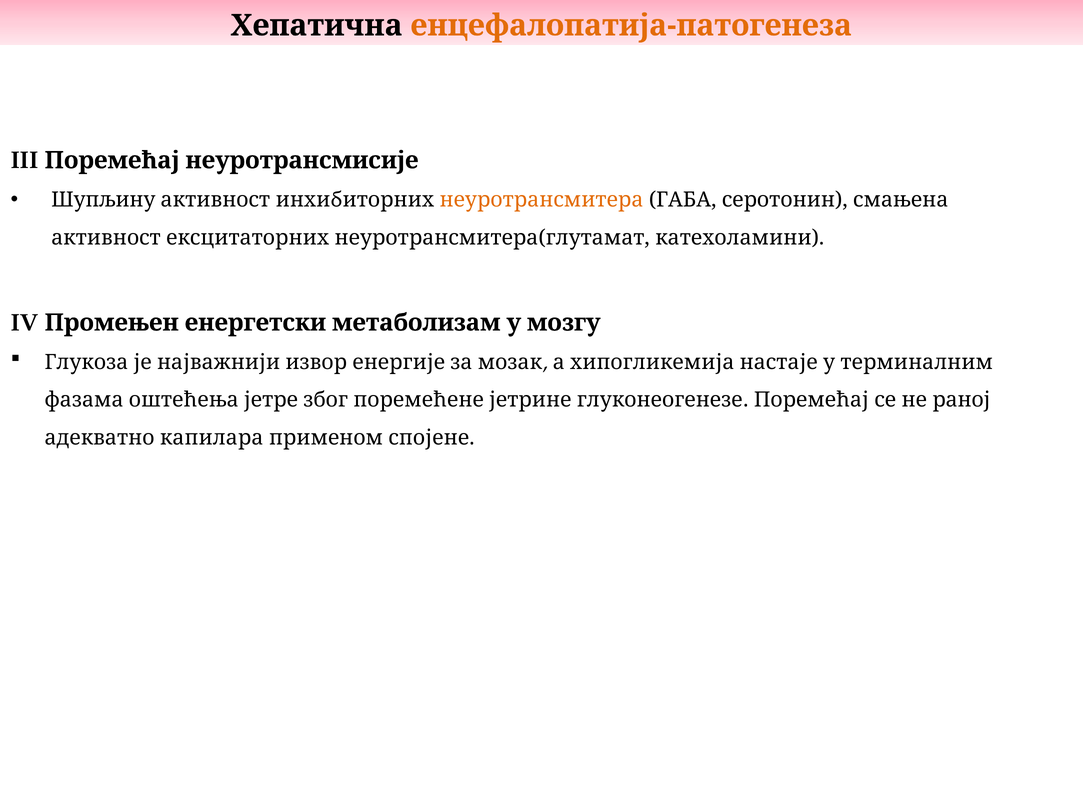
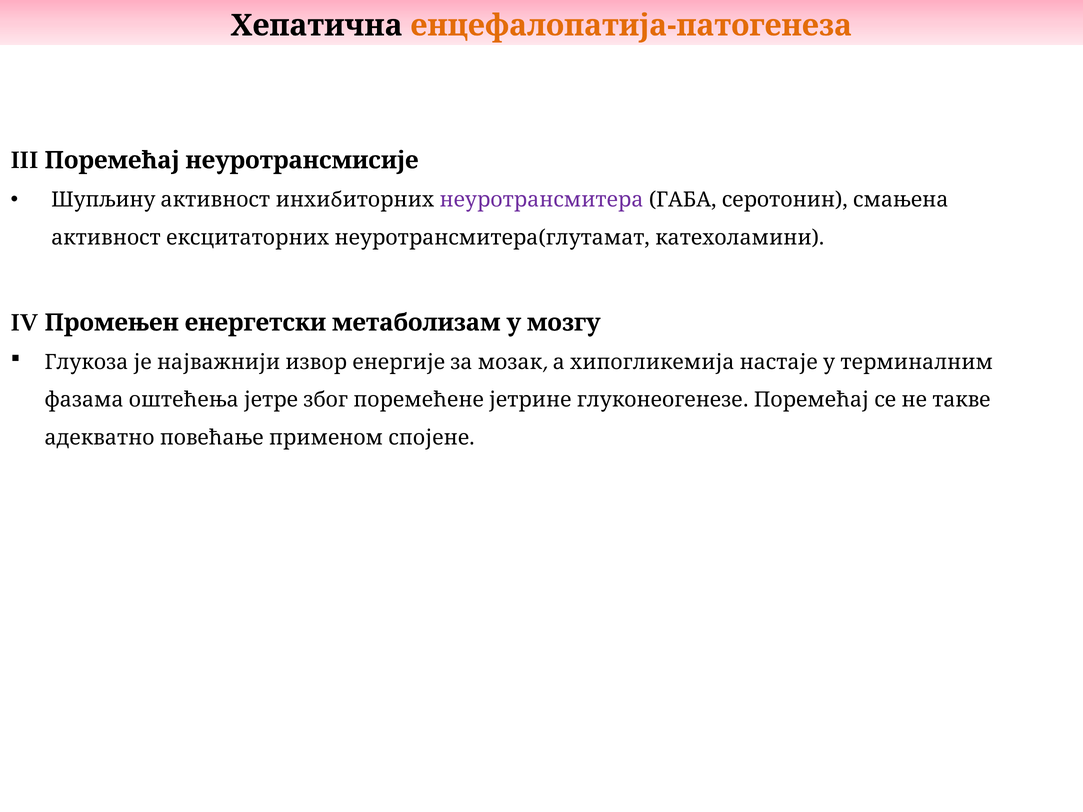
неуротрансмитера colour: orange -> purple
раној: раној -> такве
капилара: капилара -> повећање
